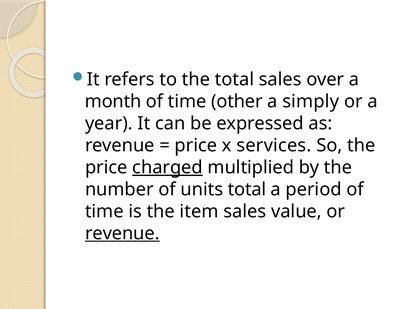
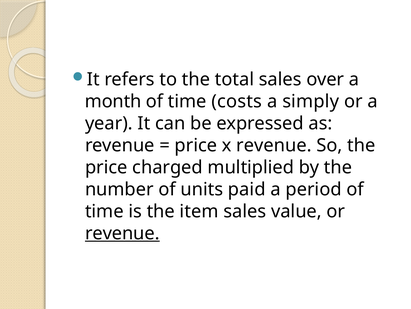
other: other -> costs
x services: services -> revenue
charged underline: present -> none
units total: total -> paid
